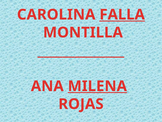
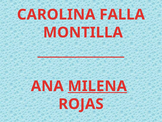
FALLA underline: present -> none
